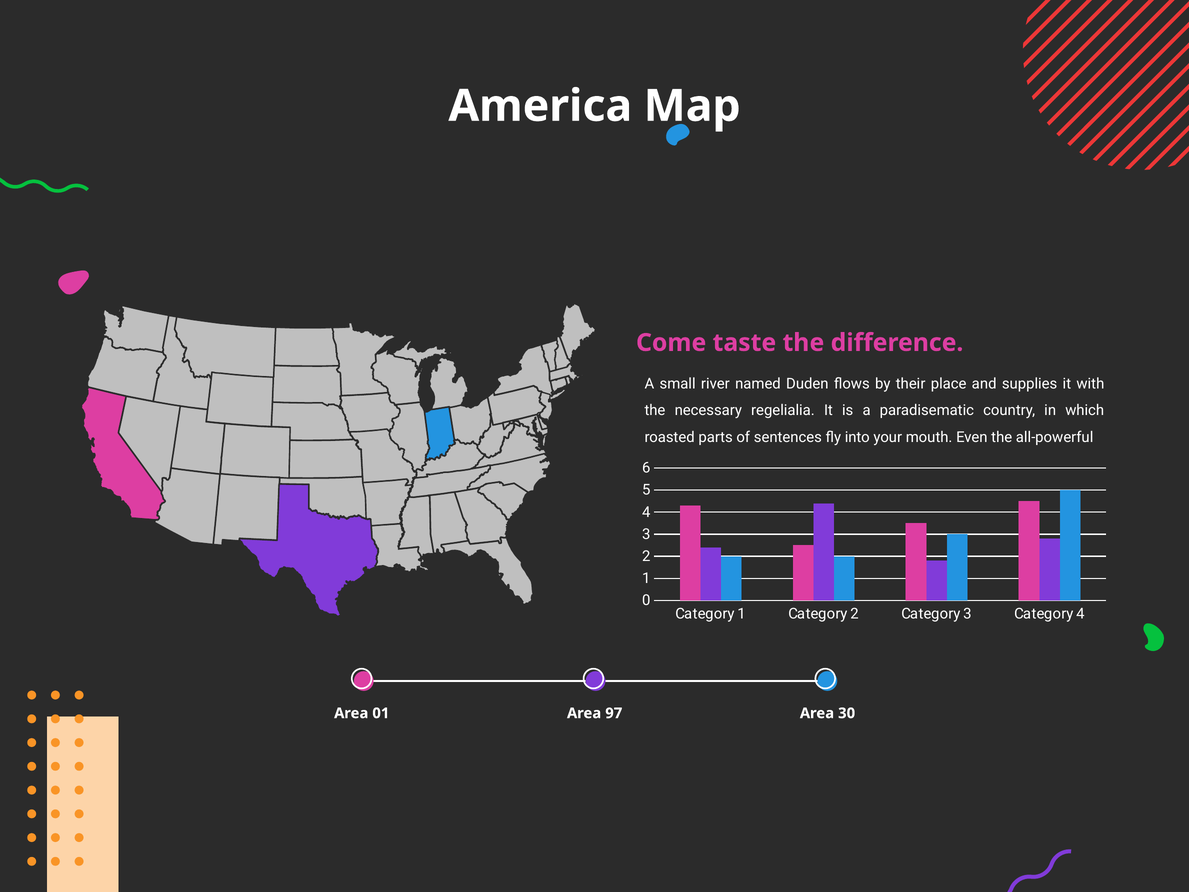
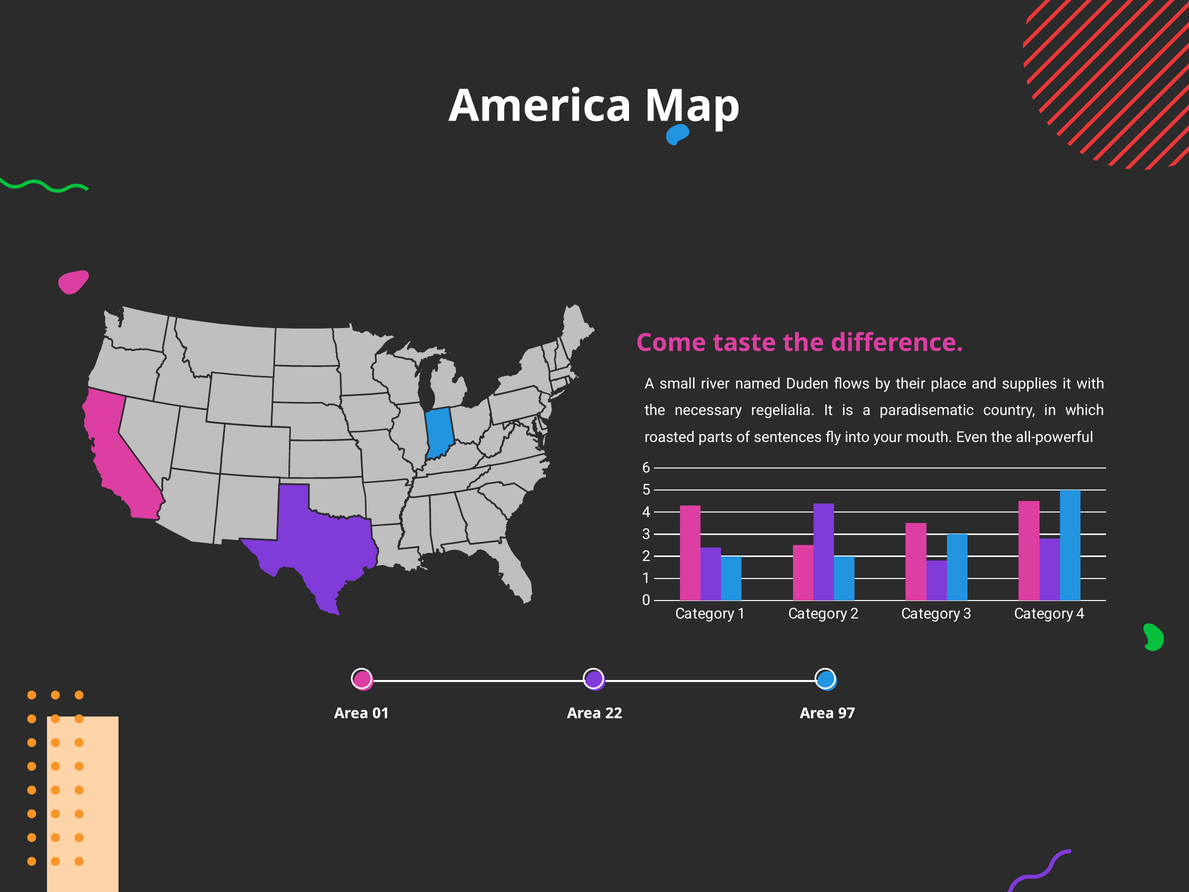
97: 97 -> 22
30: 30 -> 97
